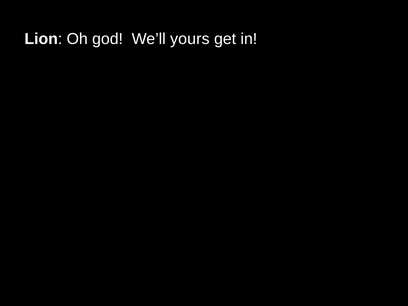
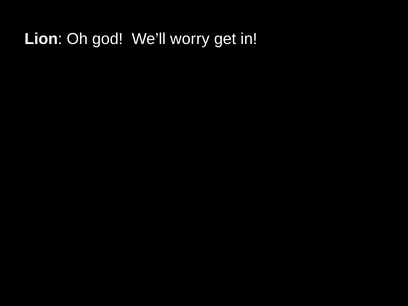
yours: yours -> worry
